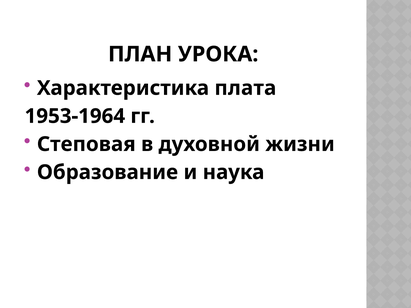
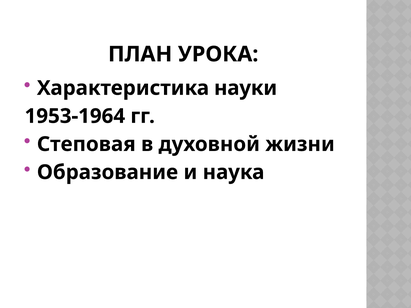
плата: плата -> науки
